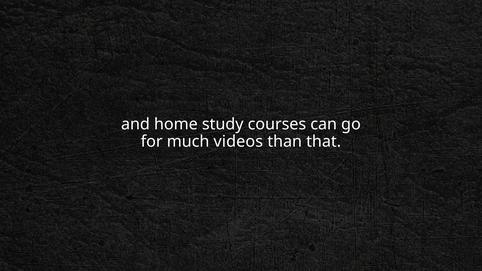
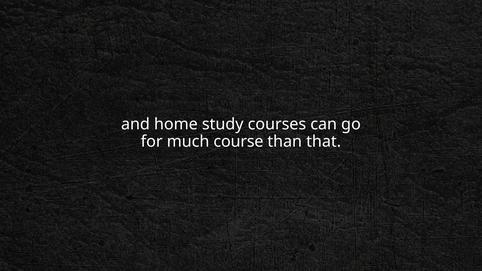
videos: videos -> course
